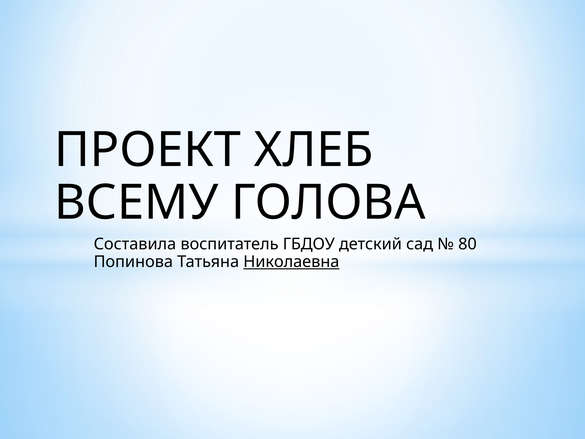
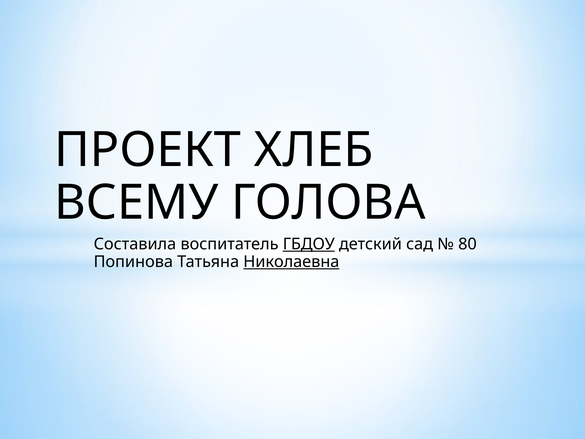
ГБДОУ underline: none -> present
